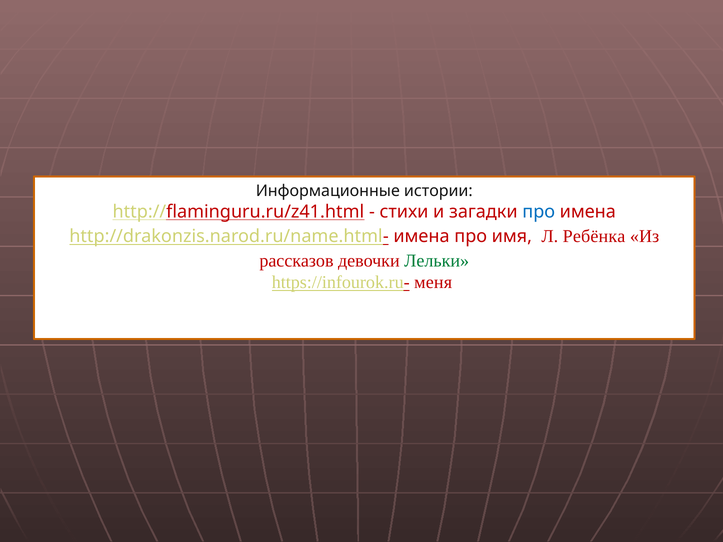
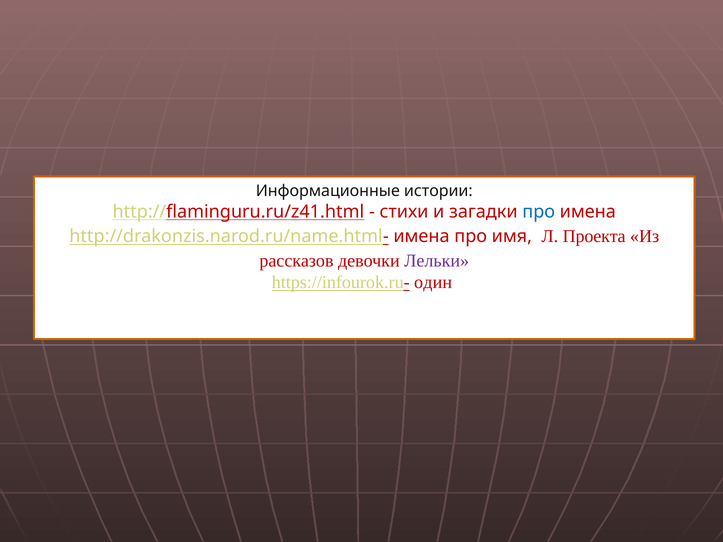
Ребёнка: Ребёнка -> Проекта
Лельки colour: green -> purple
меня: меня -> один
